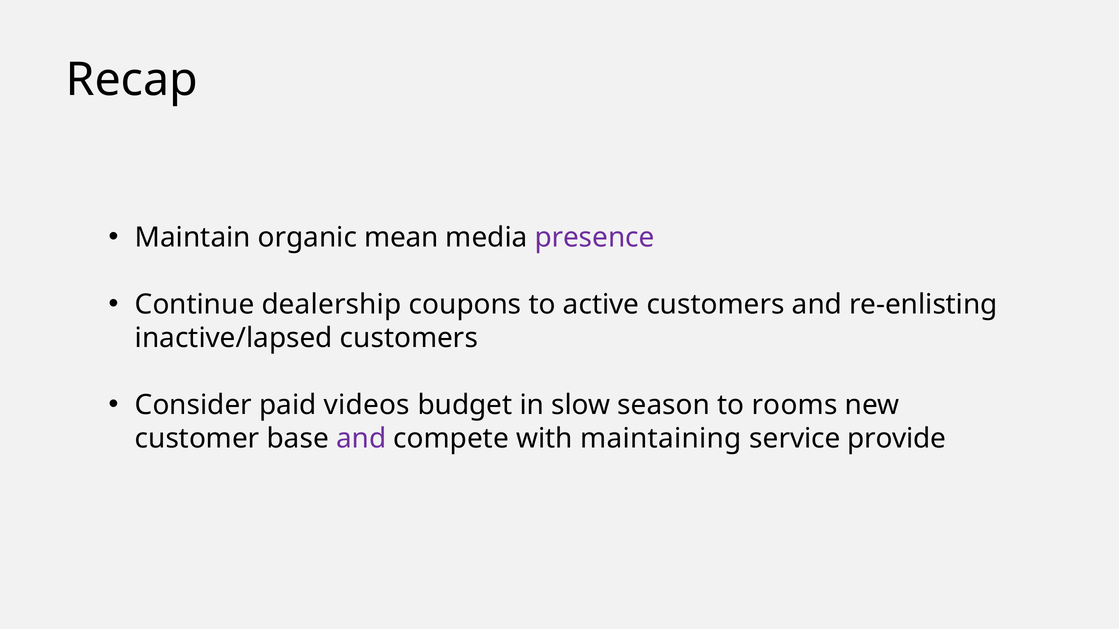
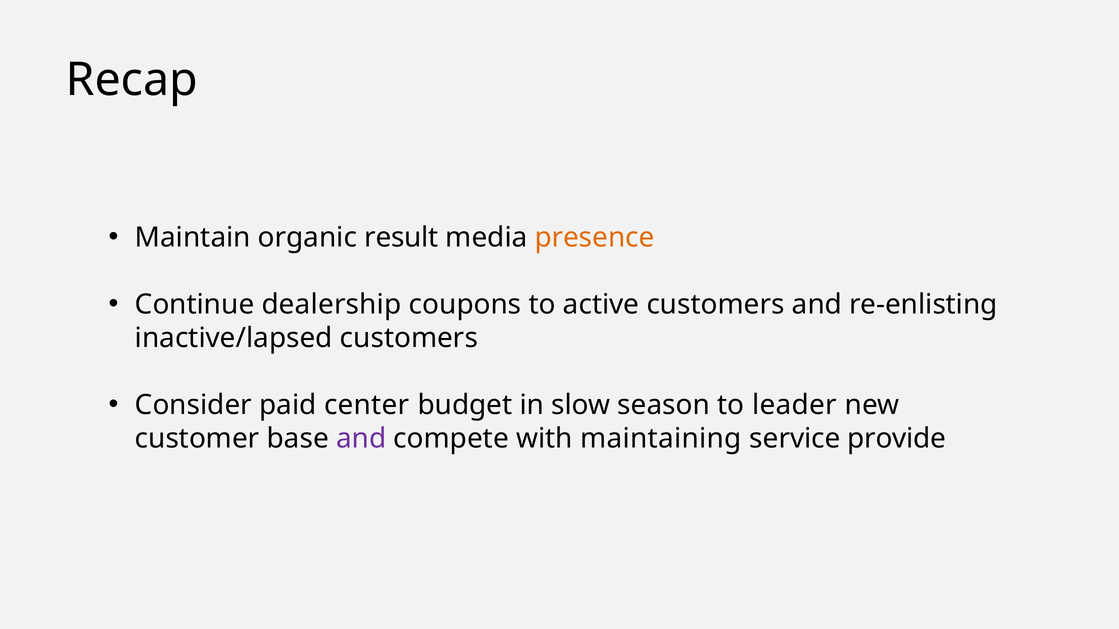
mean: mean -> result
presence colour: purple -> orange
videos: videos -> center
rooms: rooms -> leader
